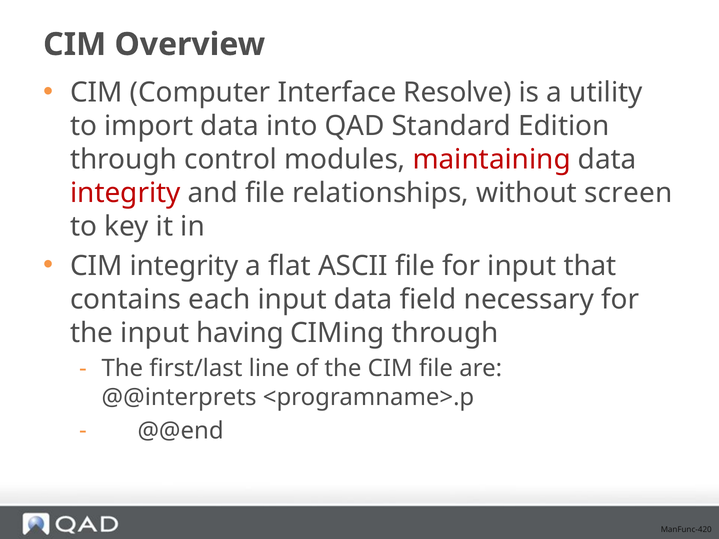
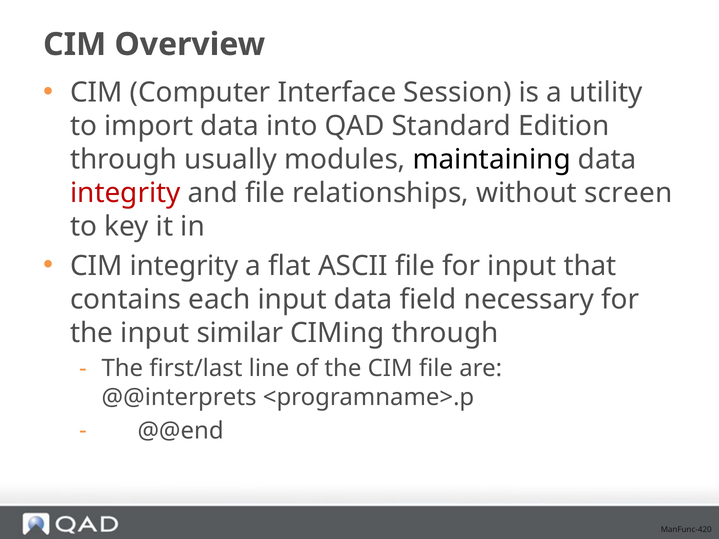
Resolve: Resolve -> Session
control: control -> usually
maintaining colour: red -> black
having: having -> similar
